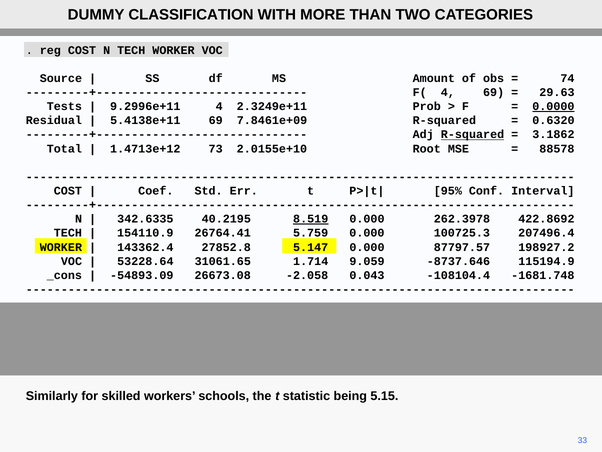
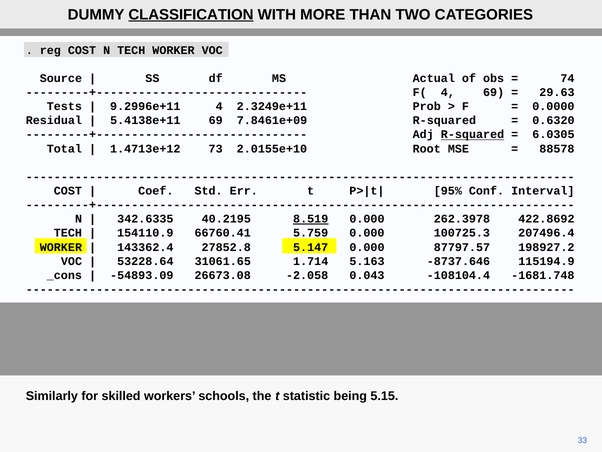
CLASSIFICATION underline: none -> present
Amount: Amount -> Actual
0.0000 underline: present -> none
3.1862: 3.1862 -> 6.0305
26764.41: 26764.41 -> 66760.41
9.059: 9.059 -> 5.163
